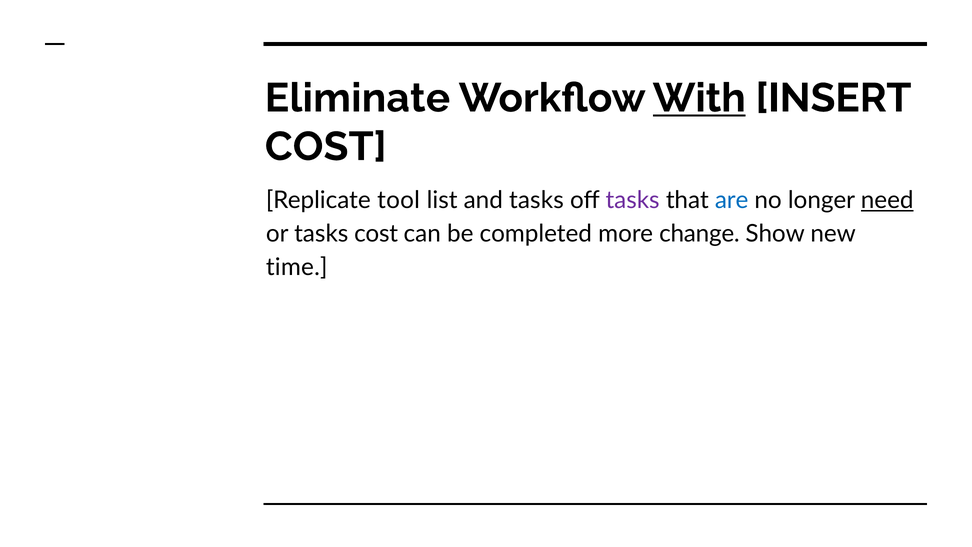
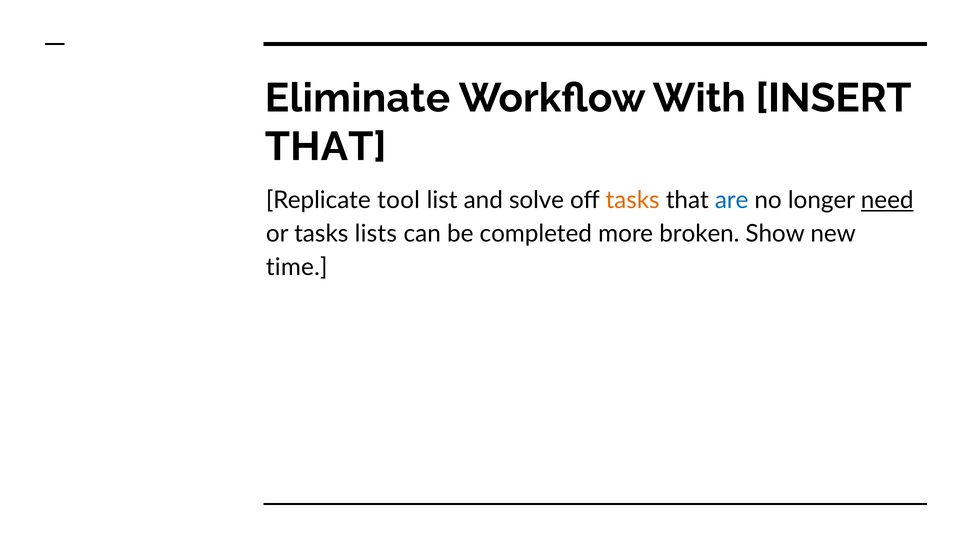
With underline: present -> none
COST at (326, 147): COST -> THAT
and tasks: tasks -> solve
tasks at (633, 200) colour: purple -> orange
tasks cost: cost -> lists
change: change -> broken
